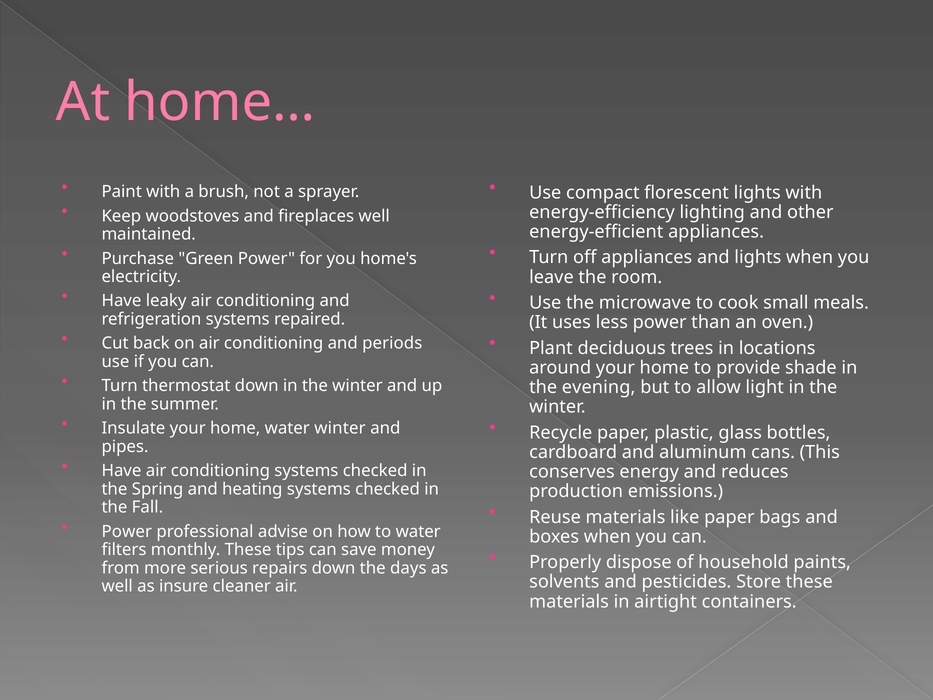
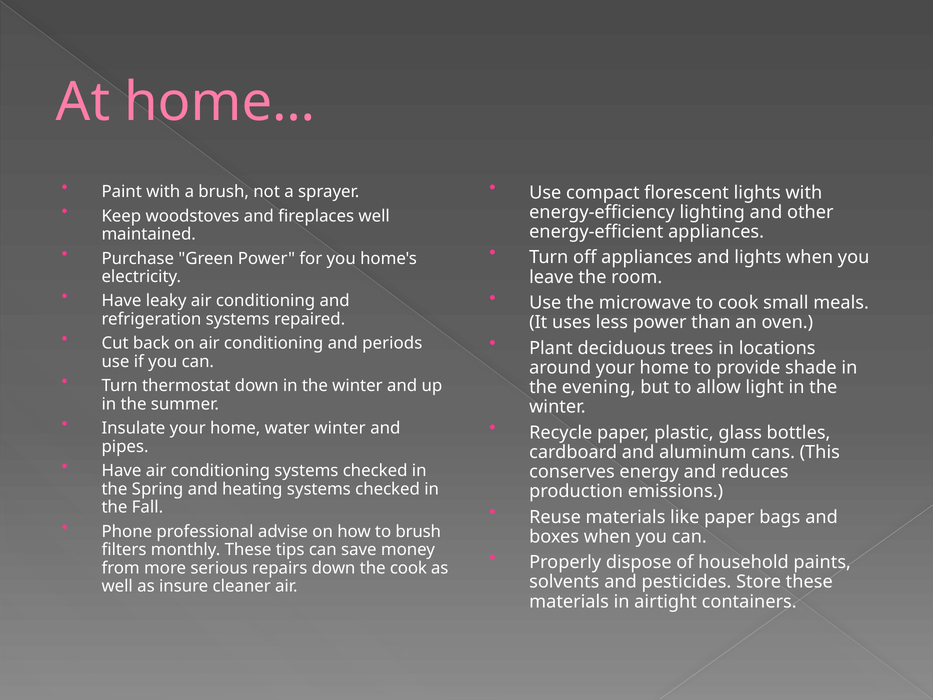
Power at (127, 531): Power -> Phone
to water: water -> brush
the days: days -> cook
